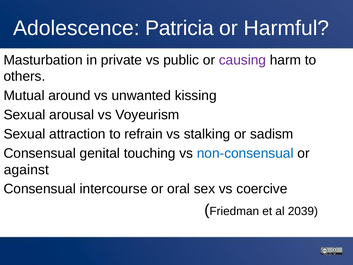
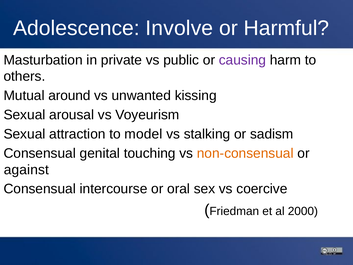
Patricia: Patricia -> Involve
refrain: refrain -> model
non-consensual colour: blue -> orange
2039: 2039 -> 2000
